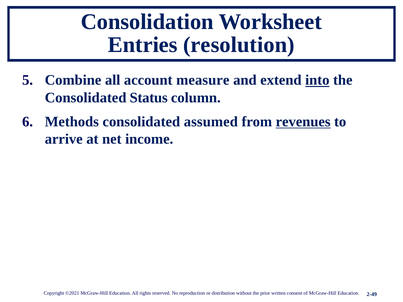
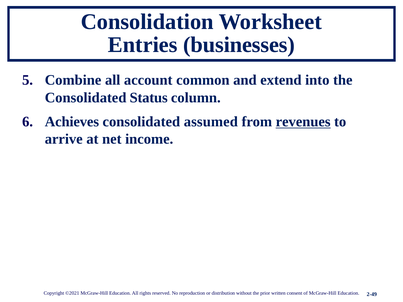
resolution: resolution -> businesses
measure: measure -> common
into underline: present -> none
Methods: Methods -> Achieves
